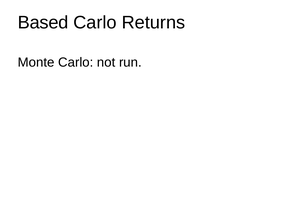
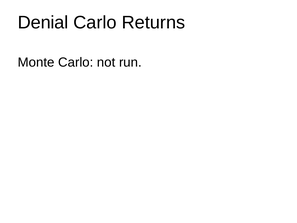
Based: Based -> Denial
